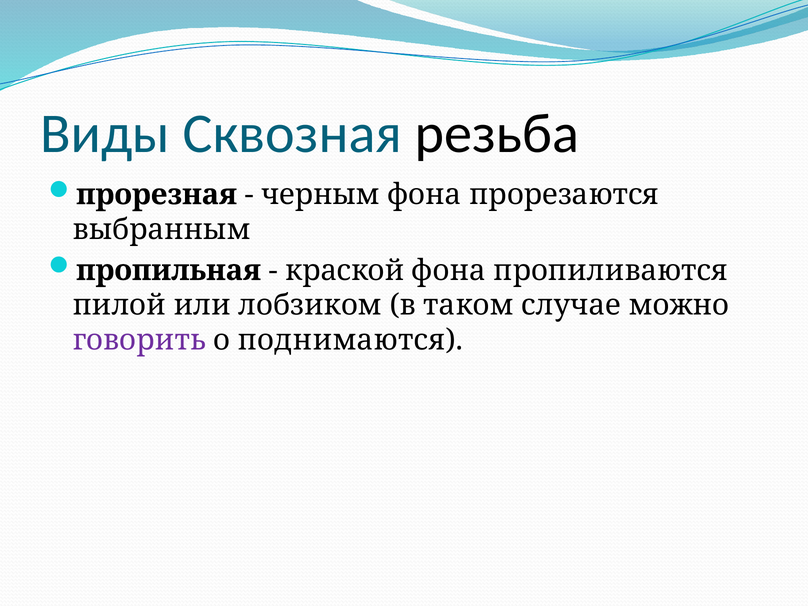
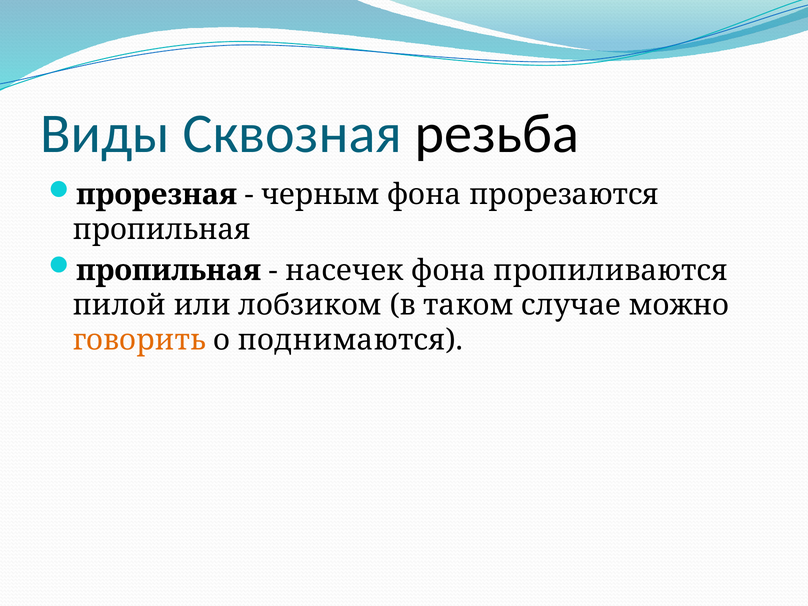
выбранным at (162, 230): выбранным -> пропильная
краской: краской -> насечек
говорить colour: purple -> orange
